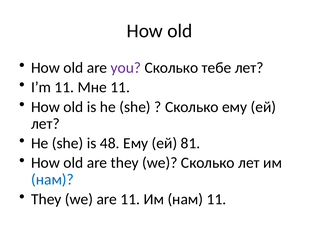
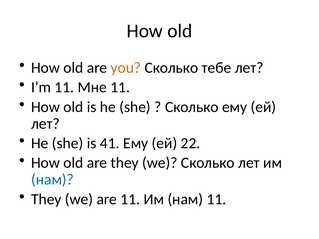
you colour: purple -> orange
48: 48 -> 41
81: 81 -> 22
